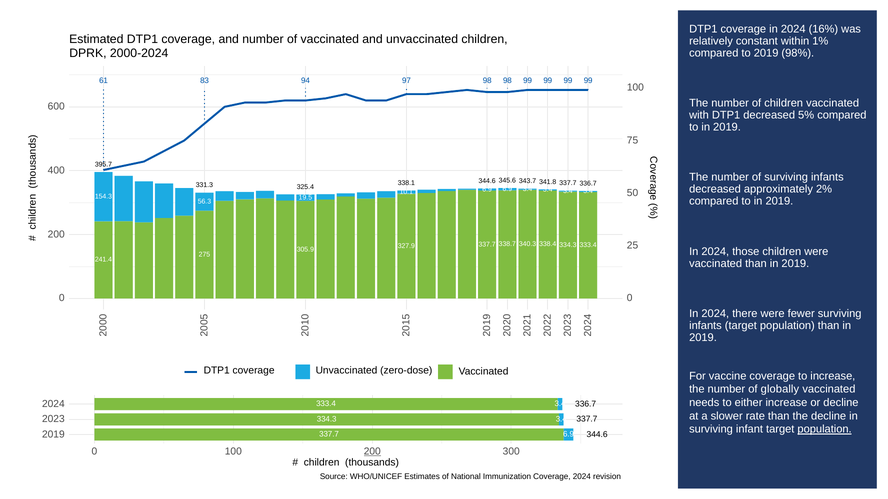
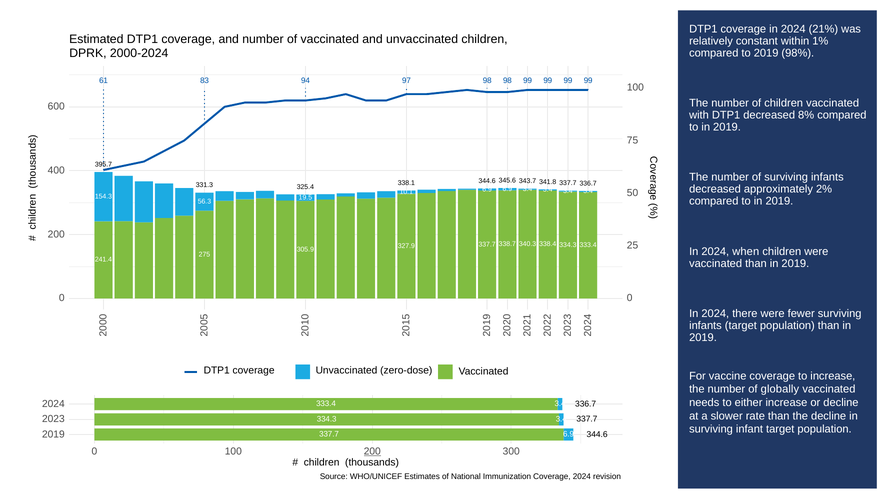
16%: 16% -> 21%
5%: 5% -> 8%
those: those -> when
population at (825, 430) underline: present -> none
